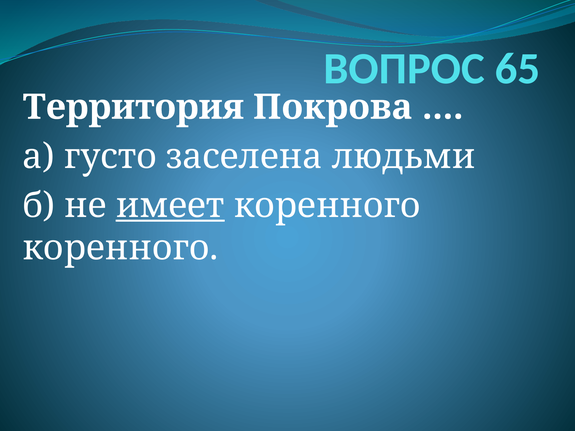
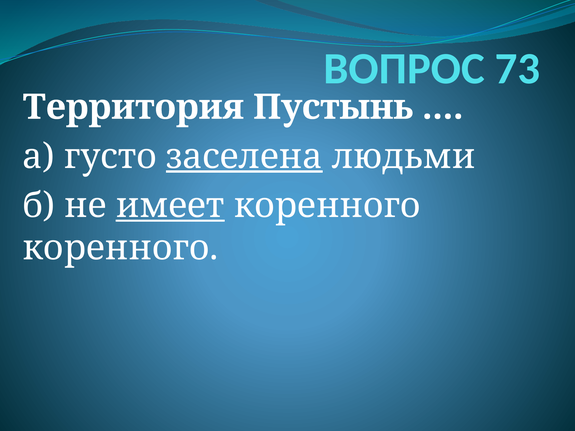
65: 65 -> 73
Покрова: Покрова -> Пустынь
заселена underline: none -> present
